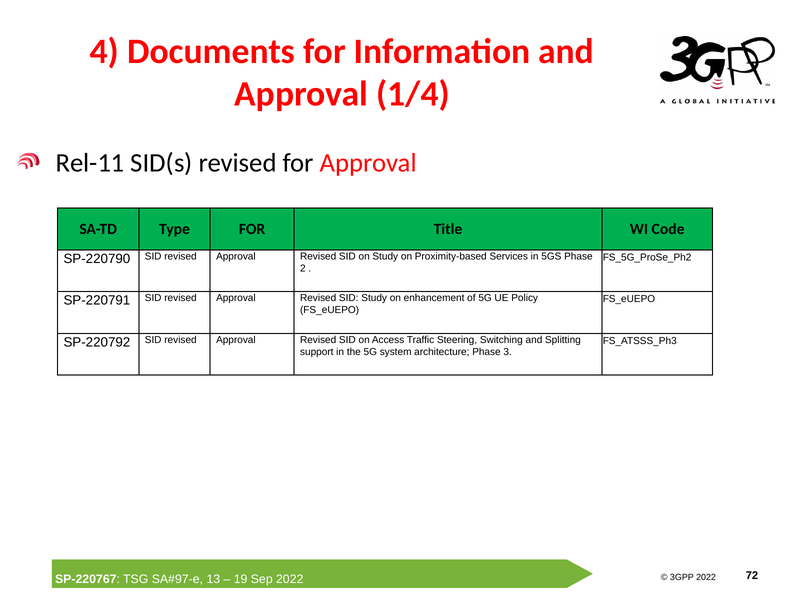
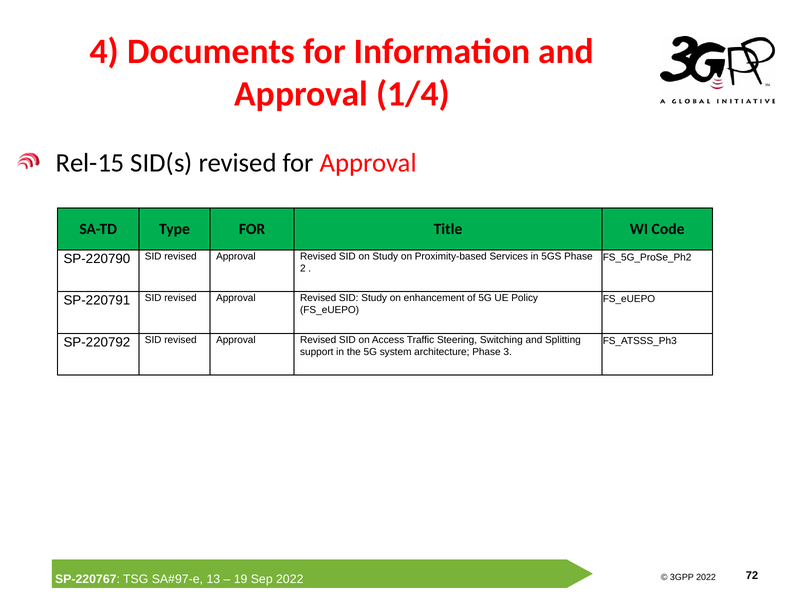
Rel-11: Rel-11 -> Rel-15
